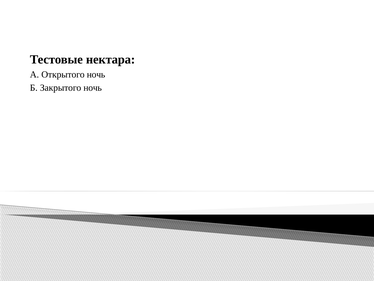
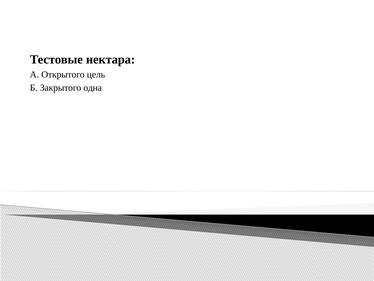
Открытого ночь: ночь -> цель
Закрытого ночь: ночь -> одна
